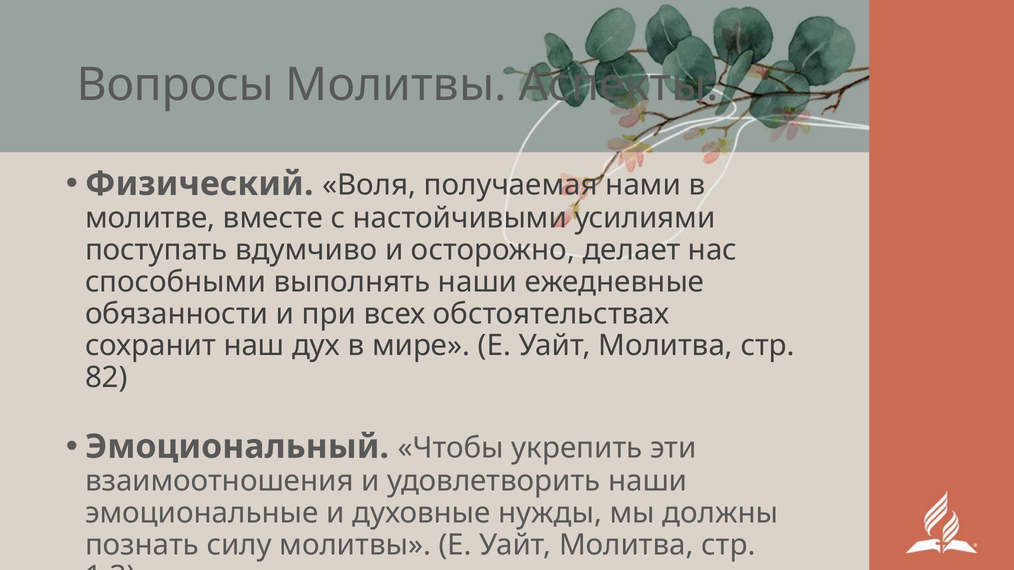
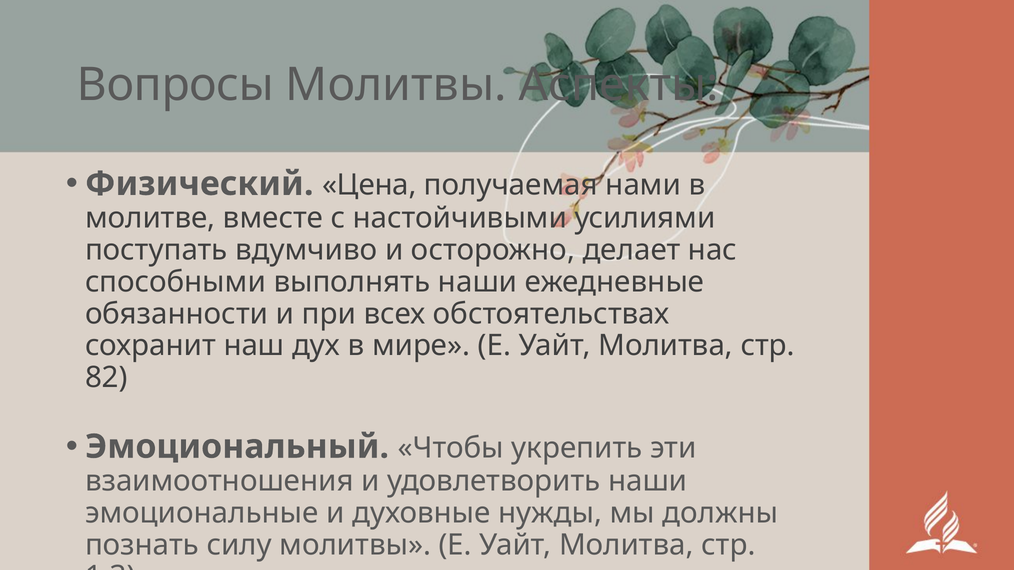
Воля: Воля -> Цена
